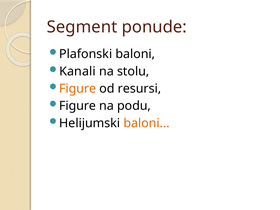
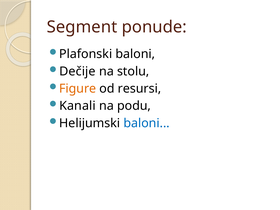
Kanali: Kanali -> Dečije
Figure at (78, 106): Figure -> Kanali
baloni at (147, 123) colour: orange -> blue
